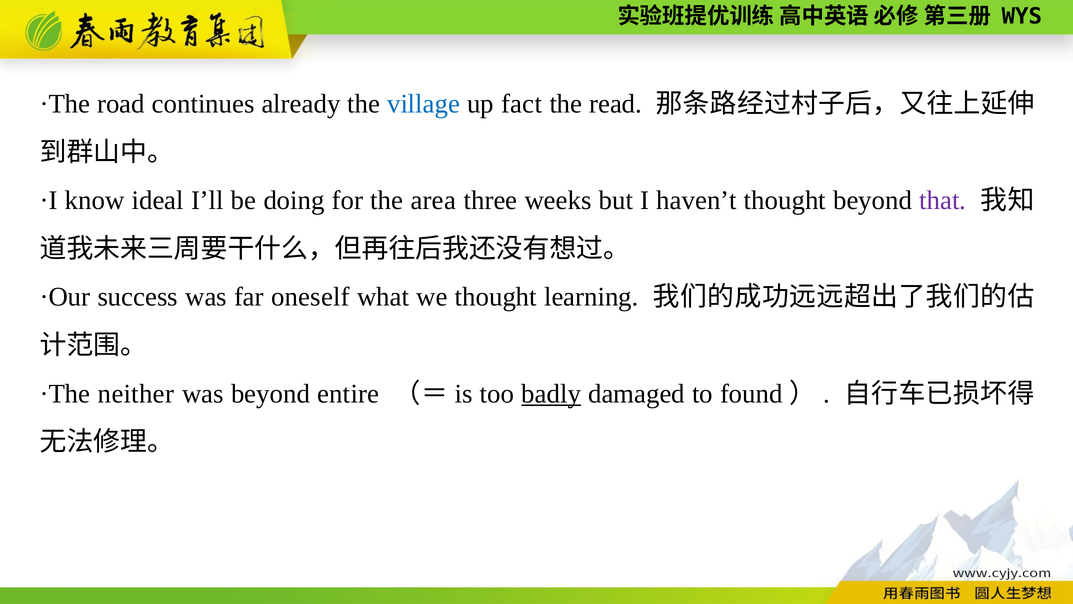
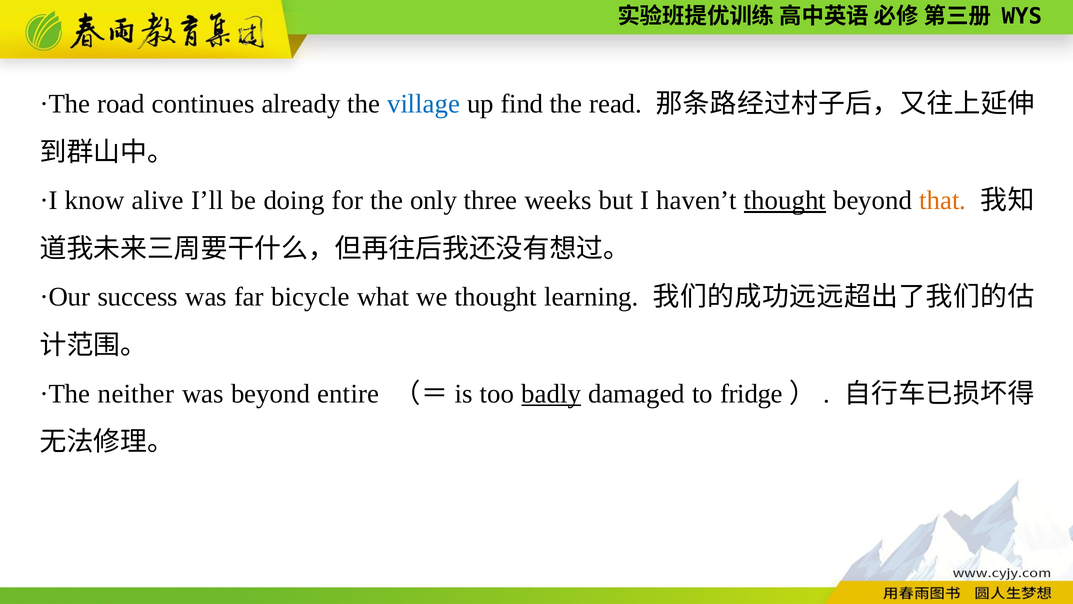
fact: fact -> find
ideal: ideal -> alive
area: area -> only
thought at (785, 200) underline: none -> present
that colour: purple -> orange
oneself: oneself -> bicycle
found: found -> fridge
